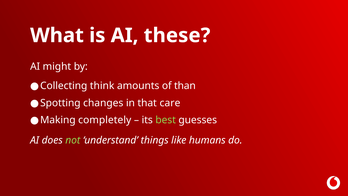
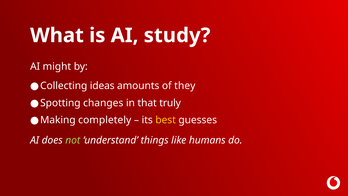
these: these -> study
think: think -> ideas
than: than -> they
care: care -> truly
best colour: light green -> yellow
